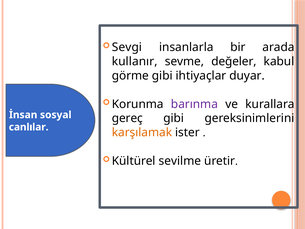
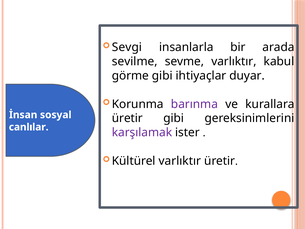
kullanır: kullanır -> sevilme
sevme değeler: değeler -> varlıktır
gereç at (127, 118): gereç -> üretir
karşılamak colour: orange -> purple
Kültürel sevilme: sevilme -> varlıktır
